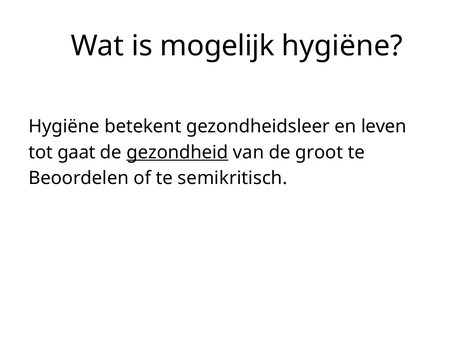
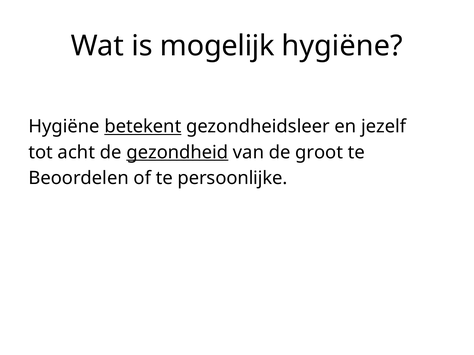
betekent underline: none -> present
leven: leven -> jezelf
gaat: gaat -> acht
semikritisch: semikritisch -> persoonlijke
